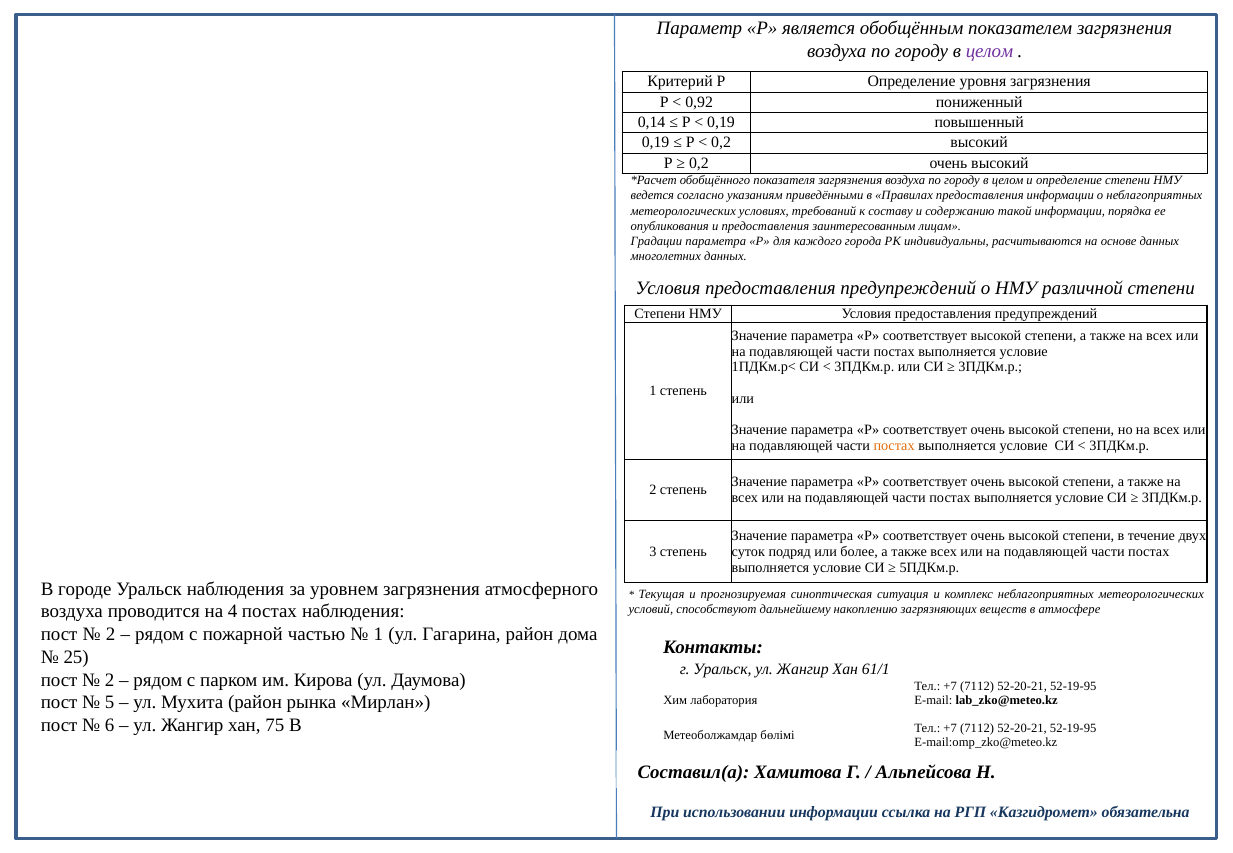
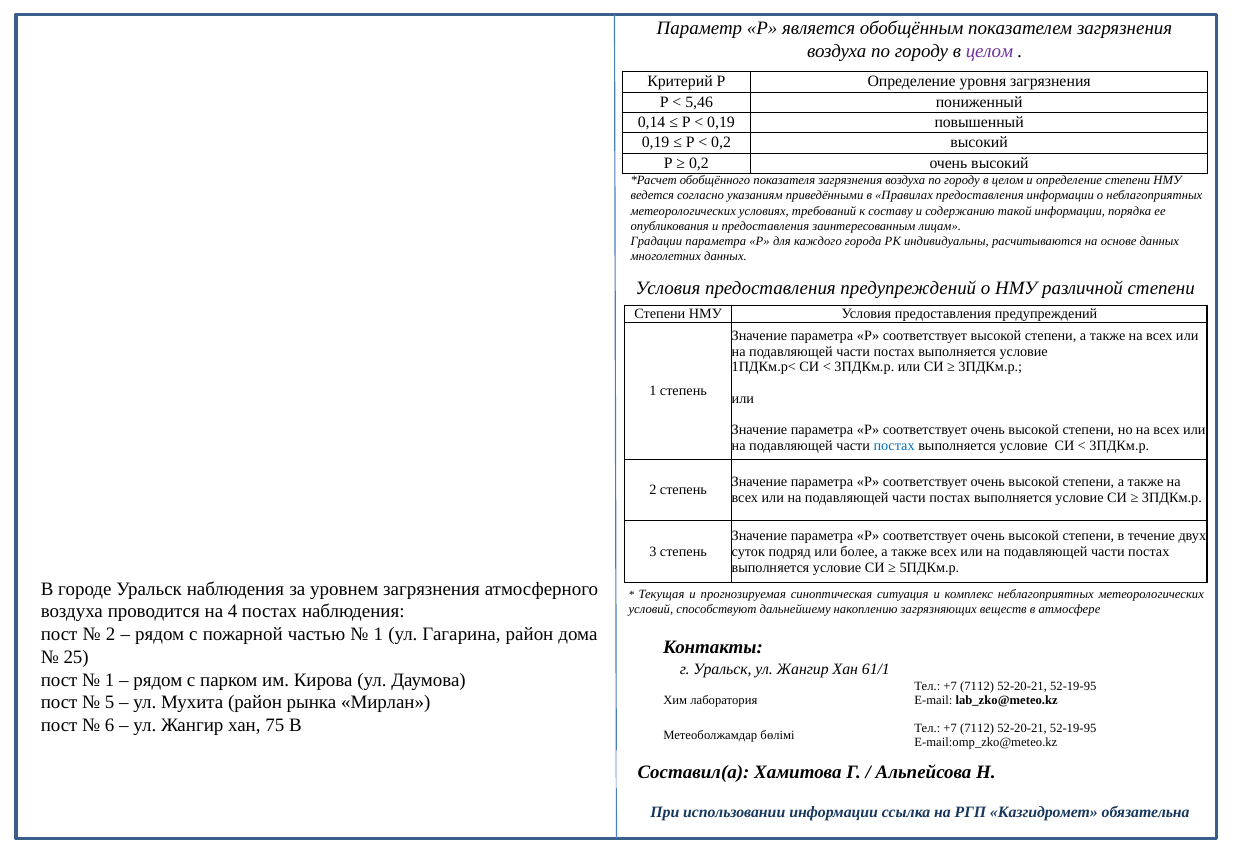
0,92: 0,92 -> 5,46
постах at (894, 446) colour: orange -> blue
2 at (110, 680): 2 -> 1
